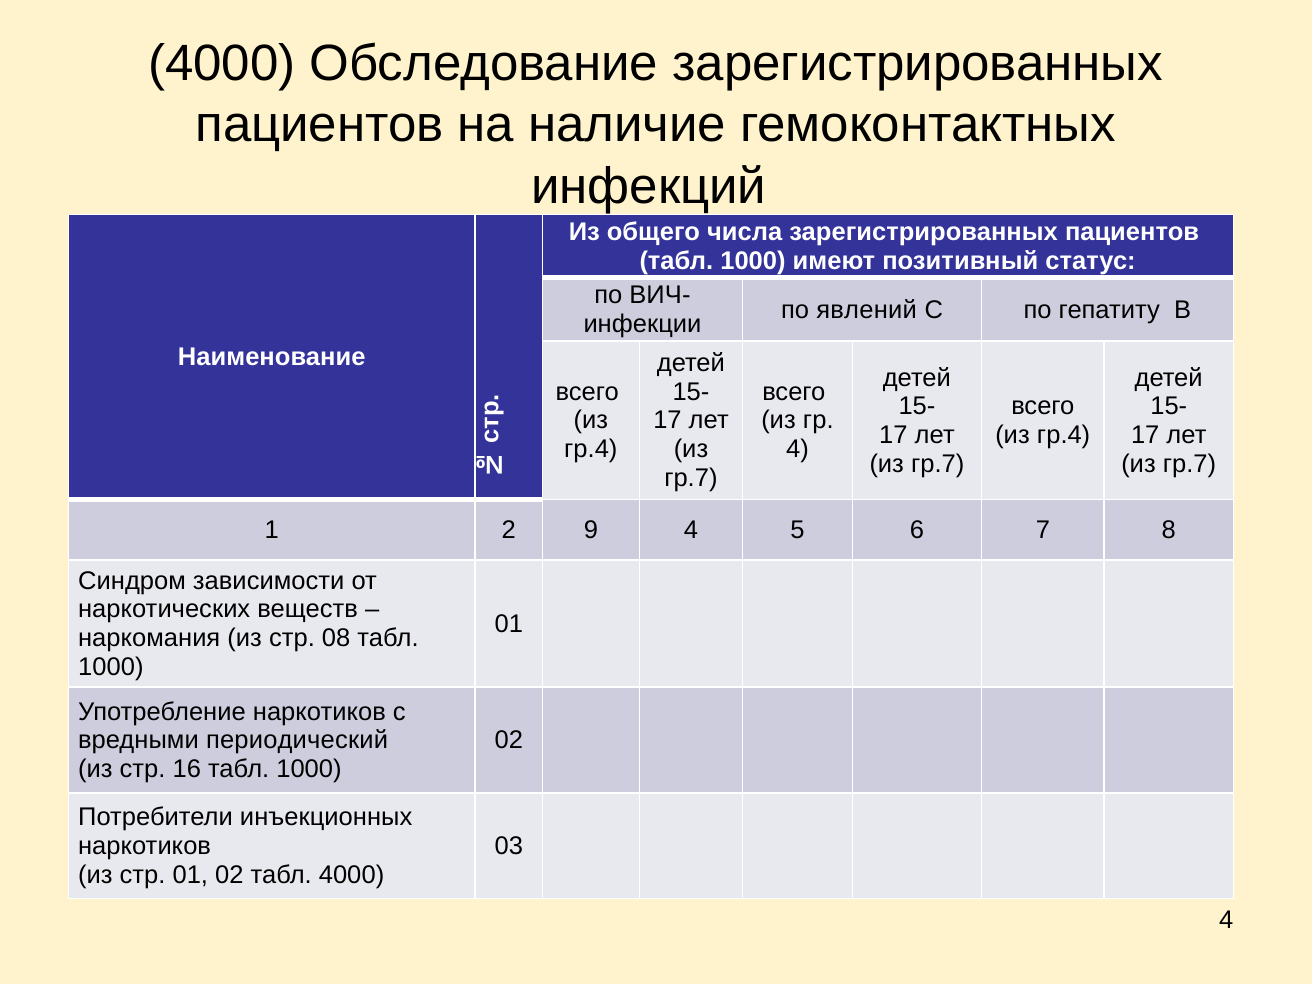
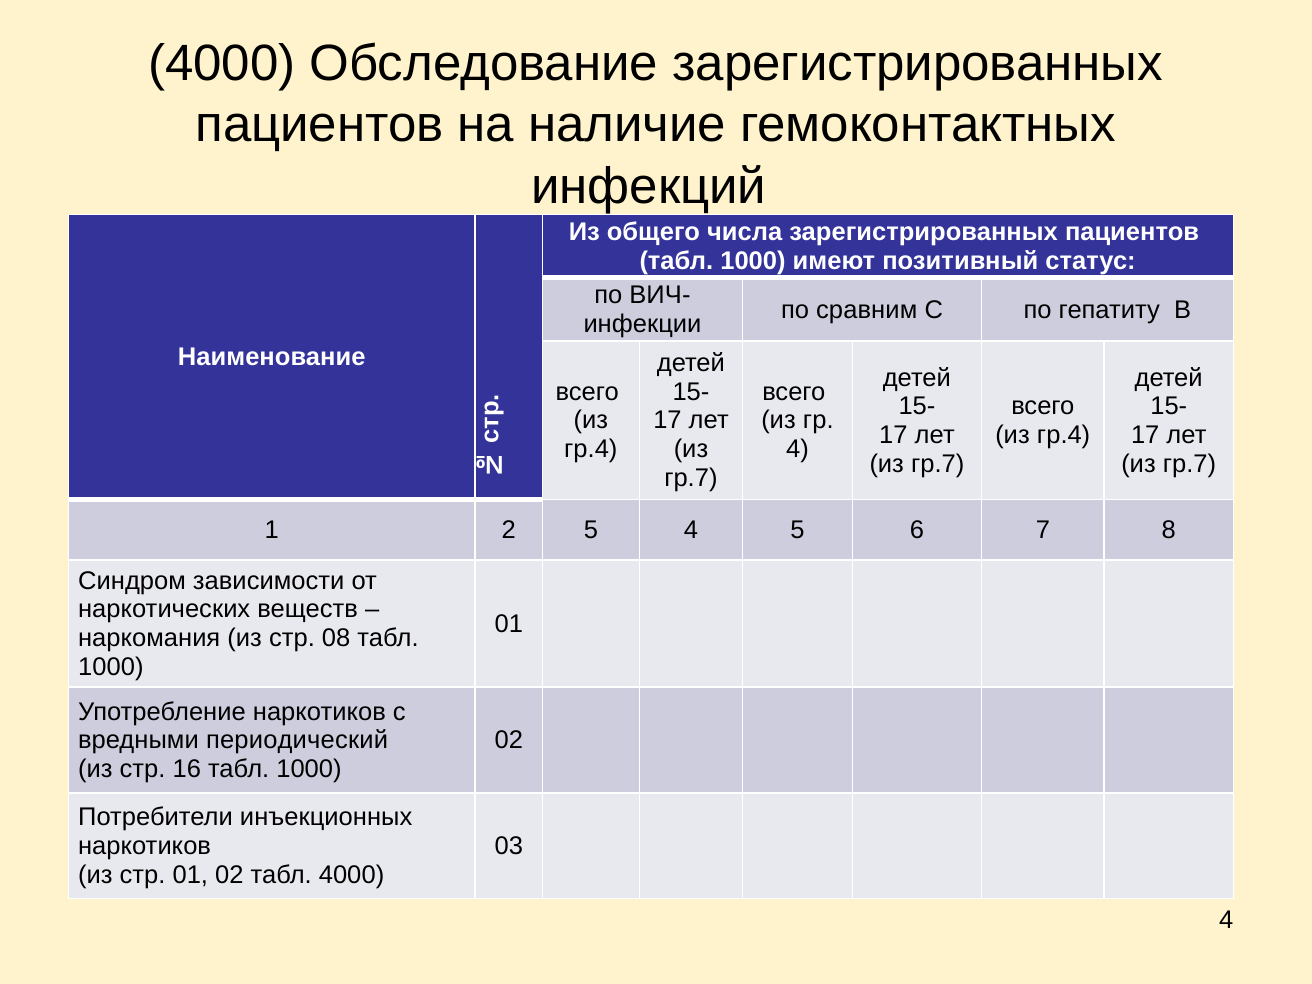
явлений: явлений -> сравним
2 9: 9 -> 5
